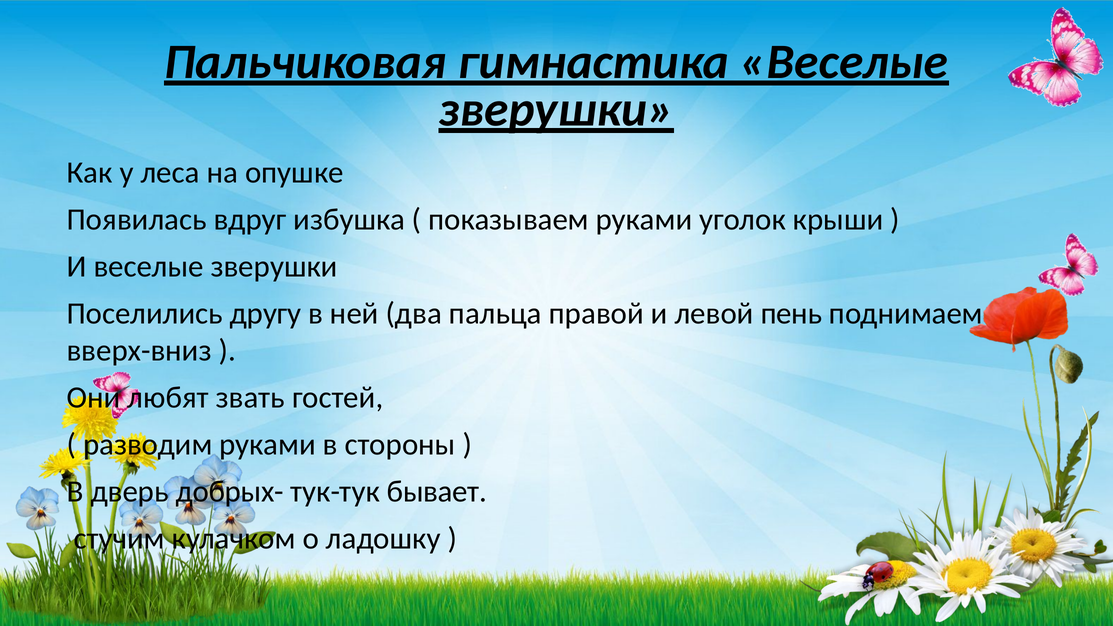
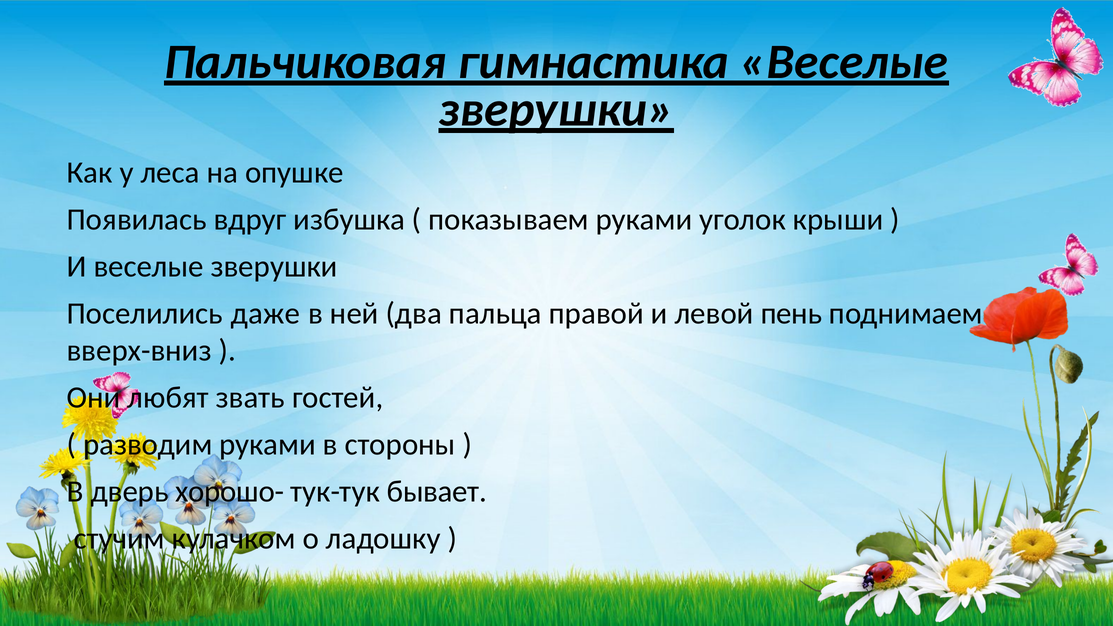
другу: другу -> даже
добрых-: добрых- -> хорошо-
